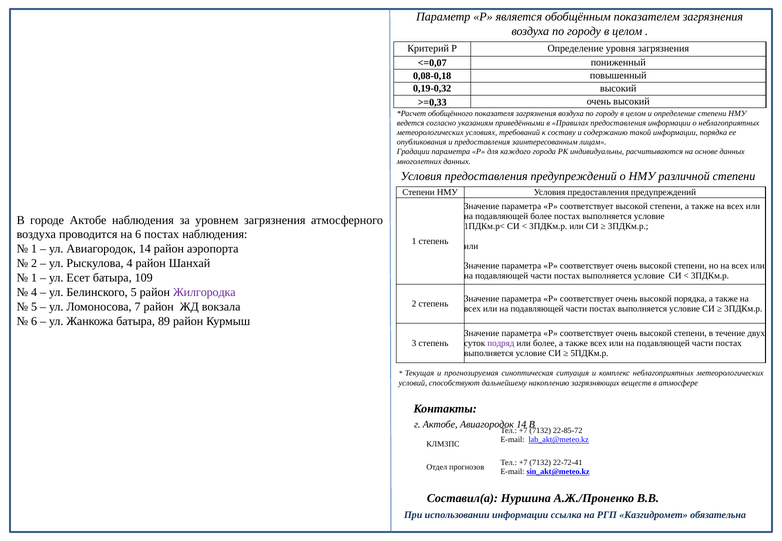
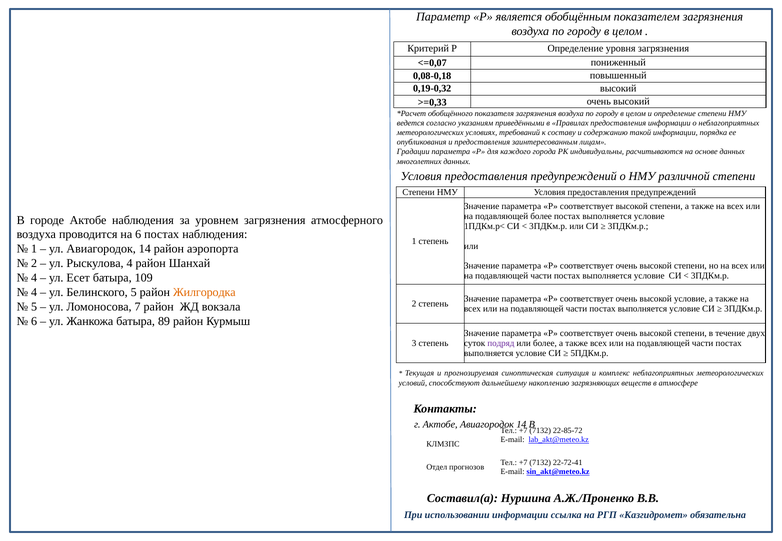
1 at (34, 278): 1 -> 4
Жилгородка colour: purple -> orange
высокой порядка: порядка -> условие
